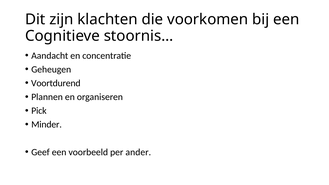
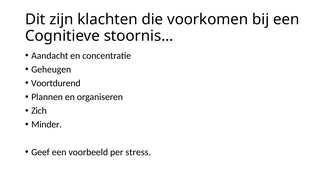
Pick: Pick -> Zich
ander: ander -> stress
